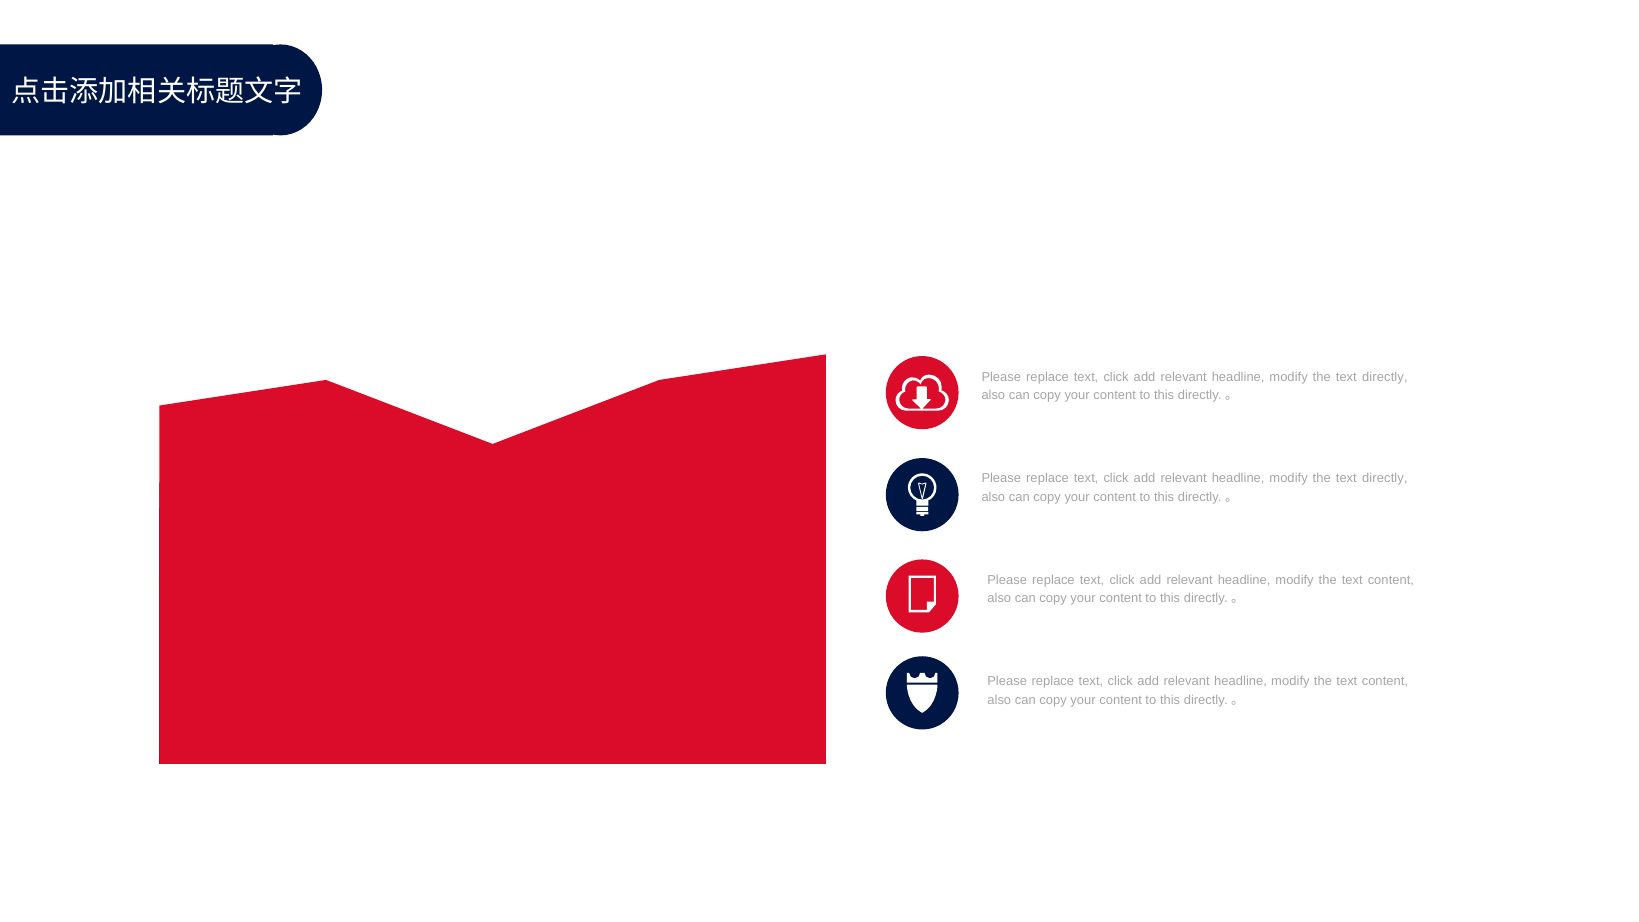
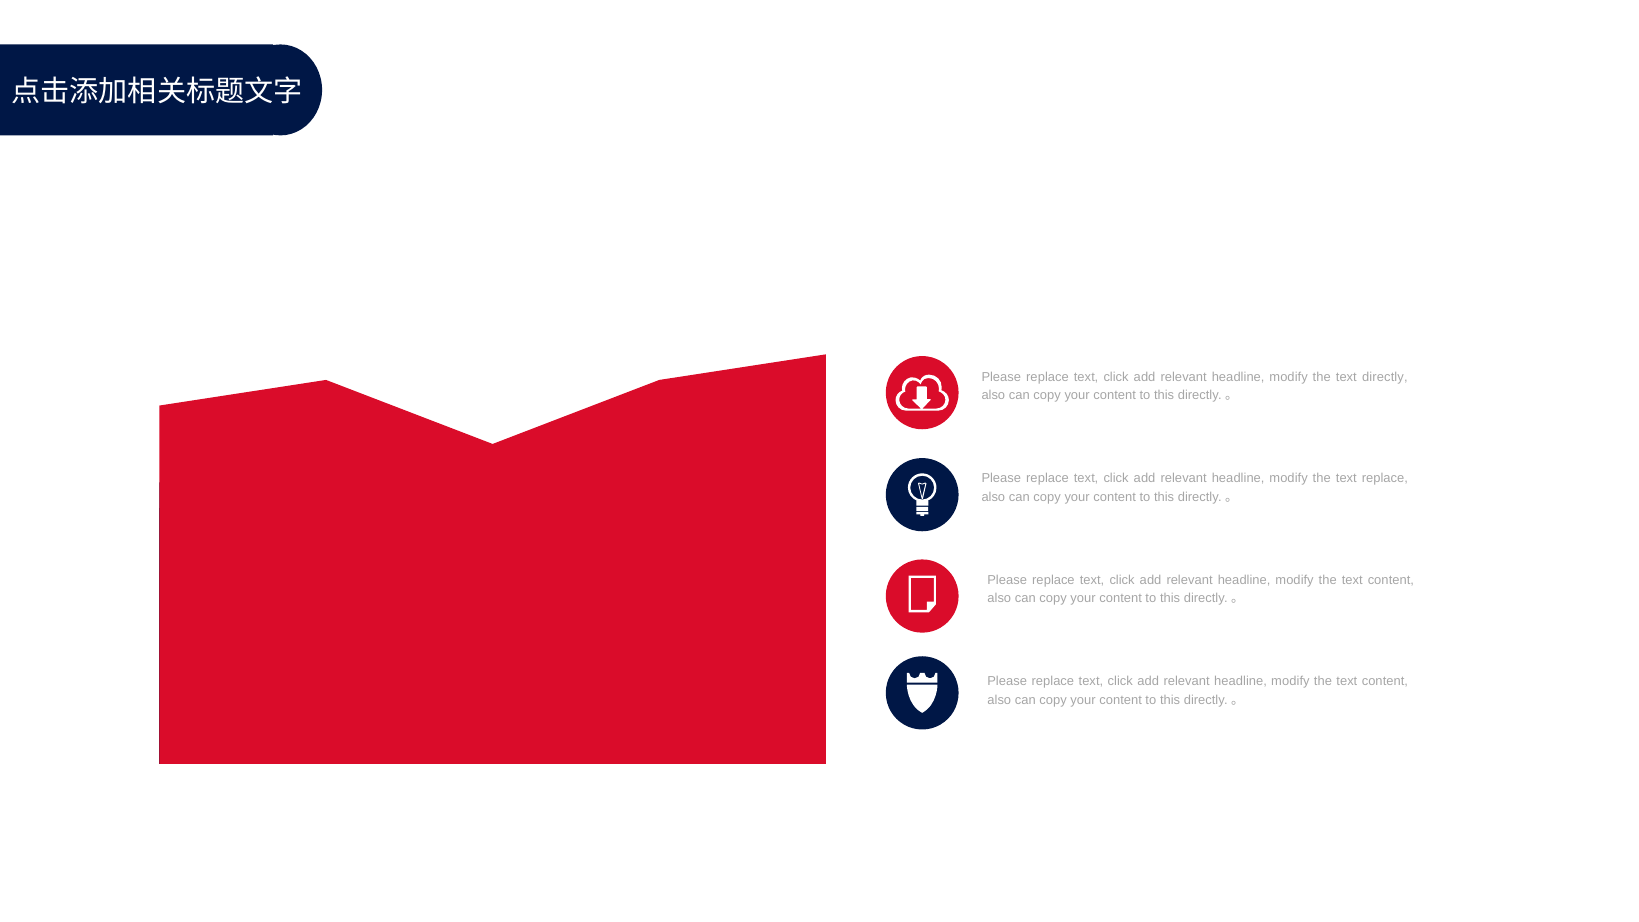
directly at (1385, 478): directly -> replace
